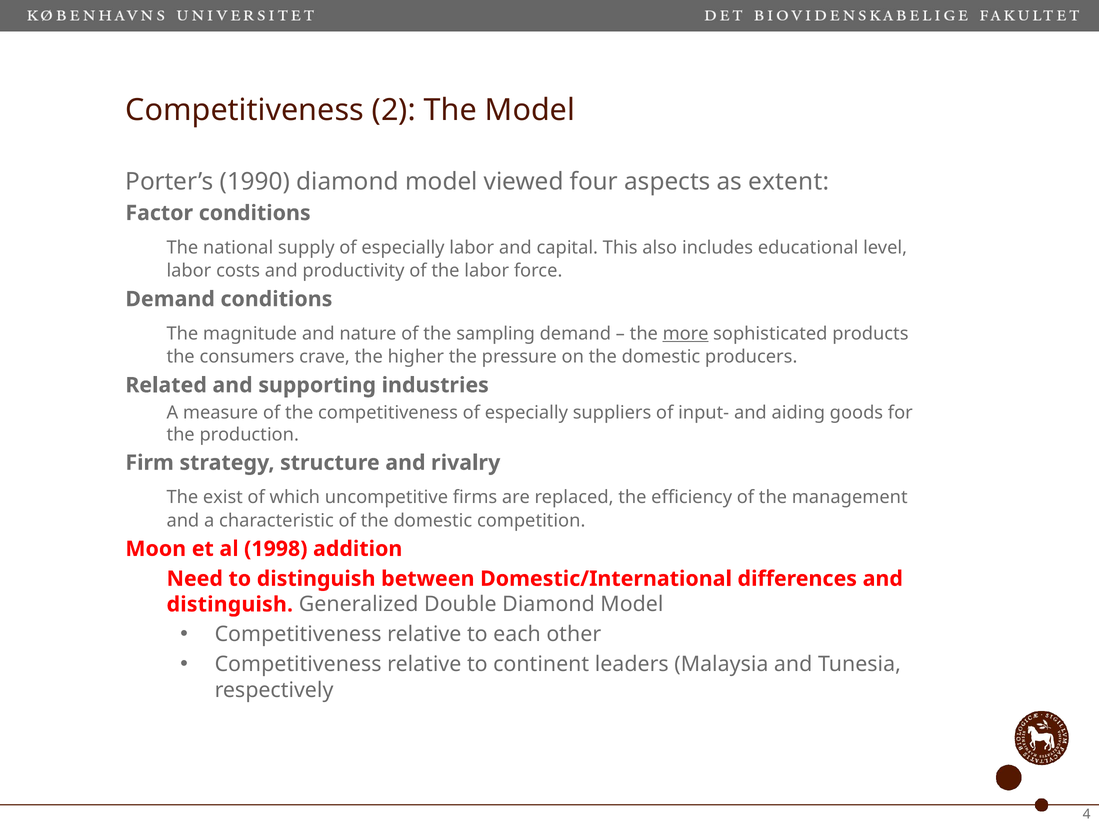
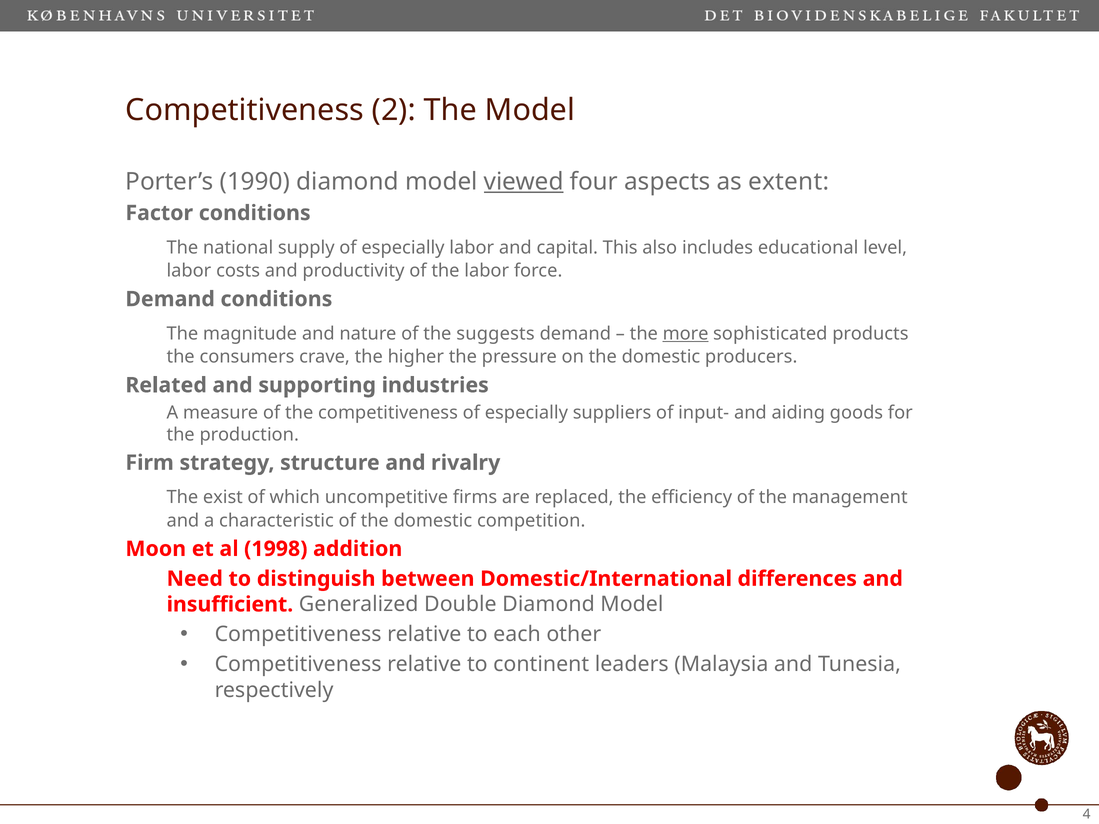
viewed underline: none -> present
sampling: sampling -> suggests
distinguish at (230, 605): distinguish -> insufficient
